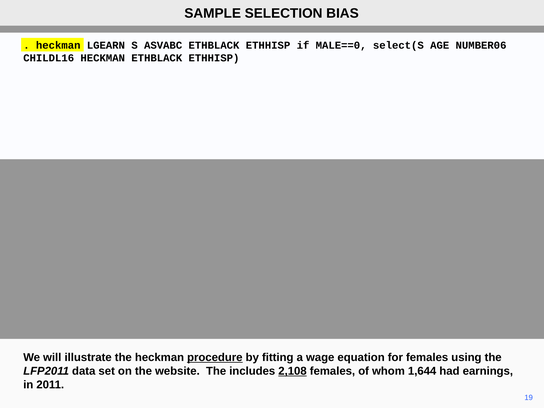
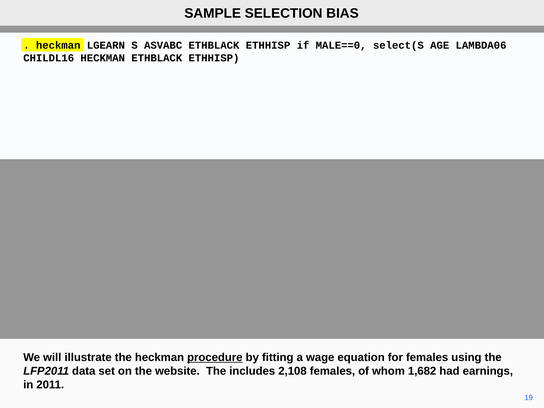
NUMBER06: NUMBER06 -> LAMBDA06
2,108 underline: present -> none
1,644: 1,644 -> 1,682
